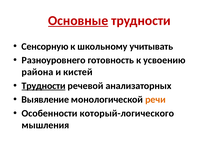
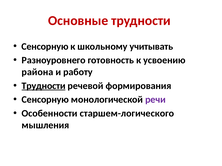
Основные underline: present -> none
кистей: кистей -> работу
анализаторных: анализаторных -> формирования
Выявление at (45, 100): Выявление -> Сенсорную
речи colour: orange -> purple
который-логического: который-логического -> старшем-логического
